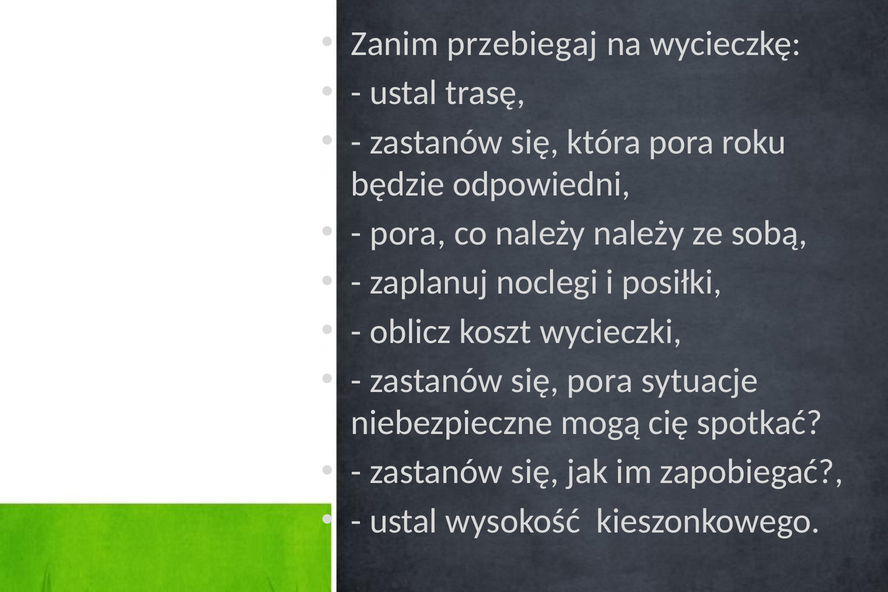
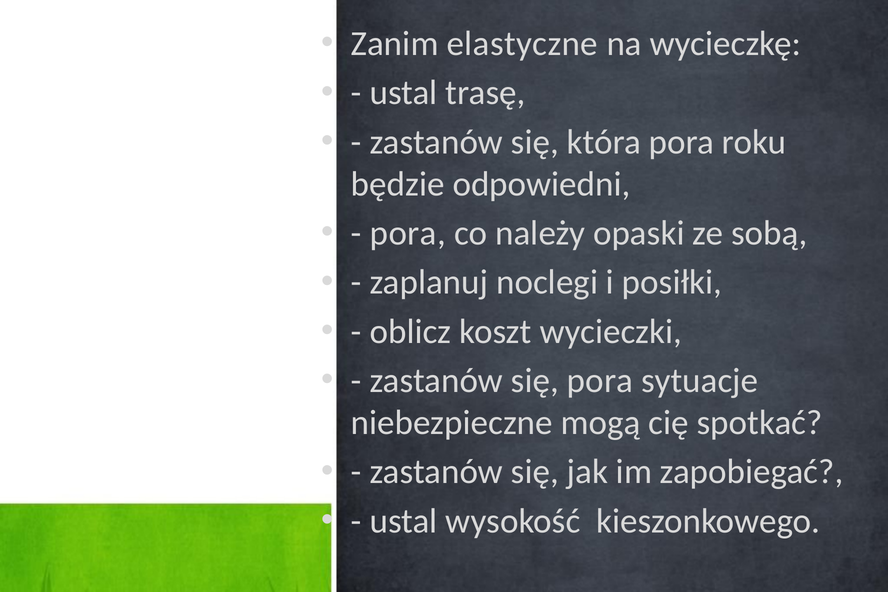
przebiegaj: przebiegaj -> elastyczne
należy należy: należy -> opaski
